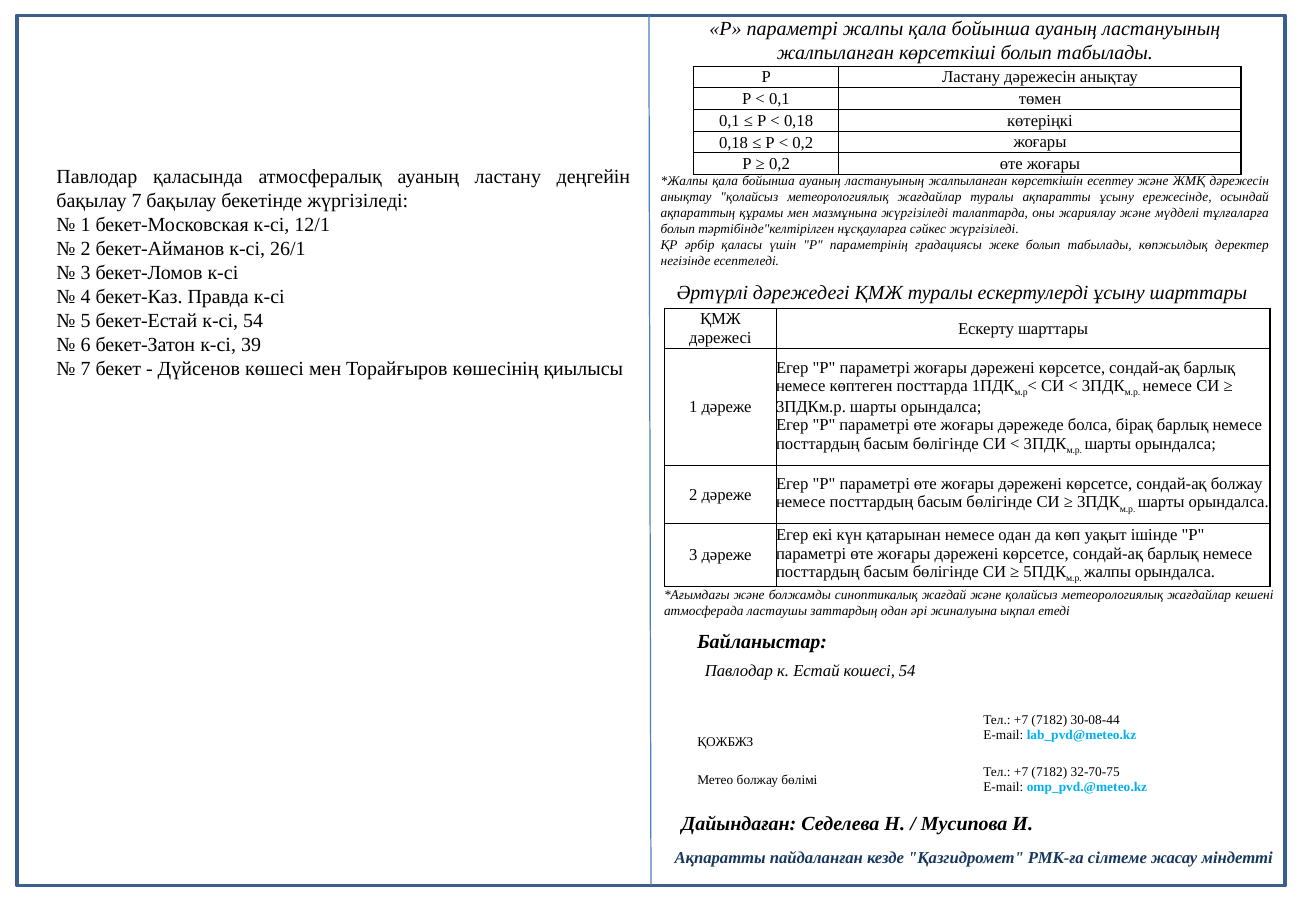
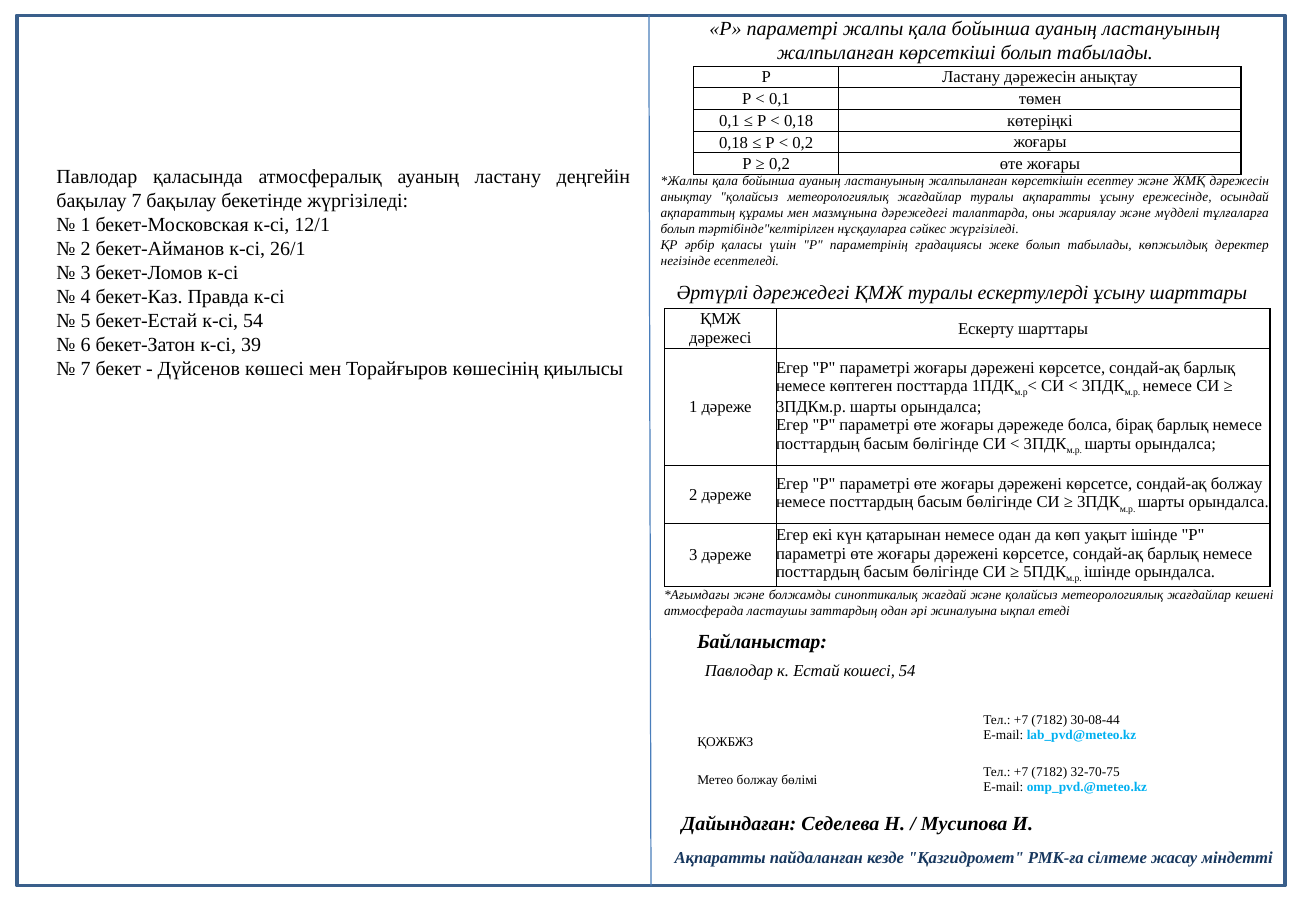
мазмұнына жүргізіледі: жүргізіледі -> дәрежедегі
жалпы at (1108, 573): жалпы -> ішінде
